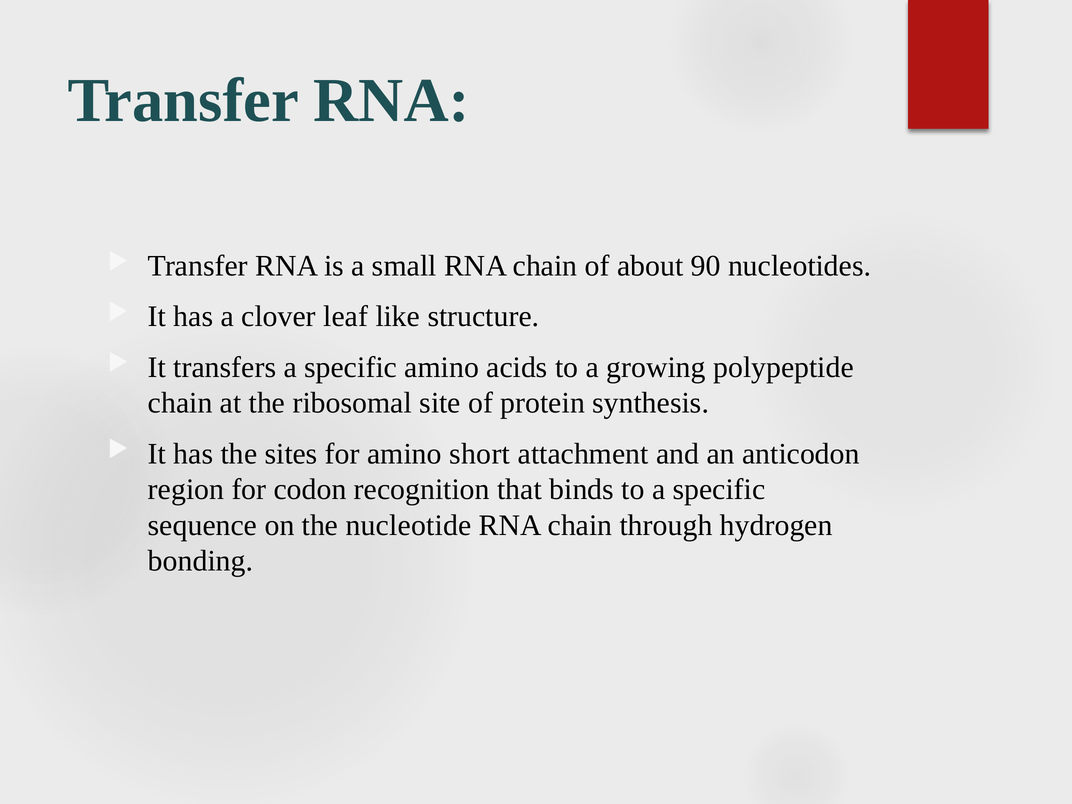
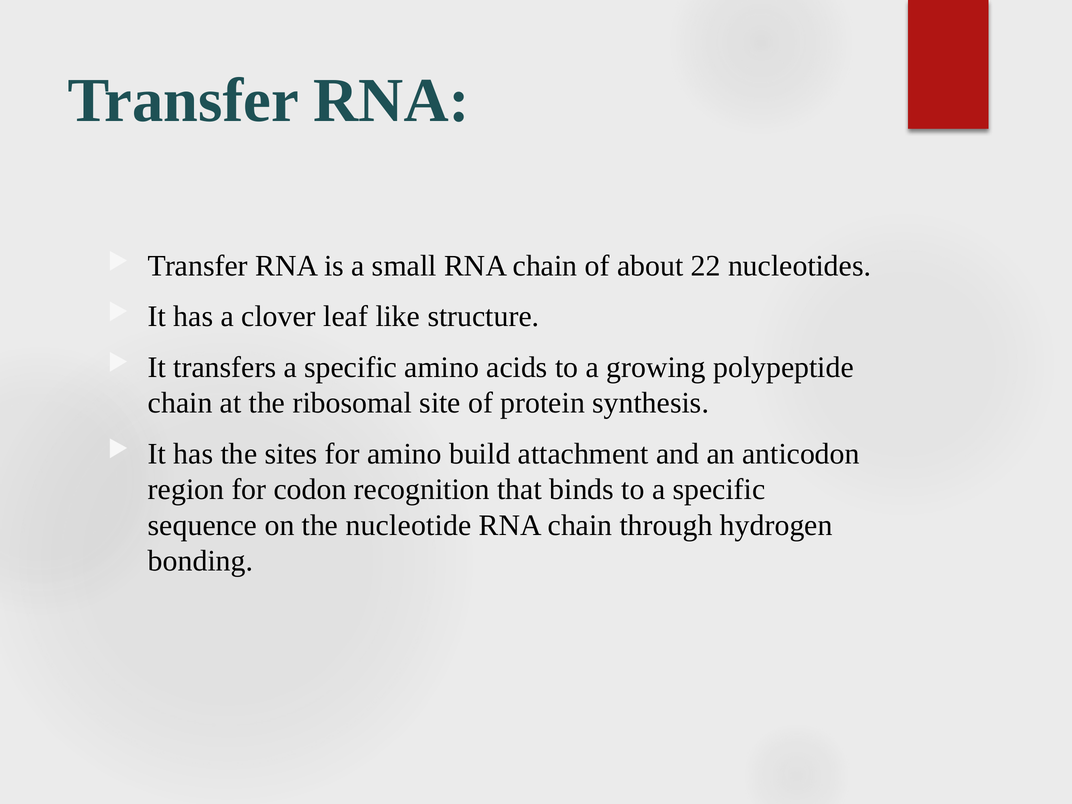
90: 90 -> 22
short: short -> build
